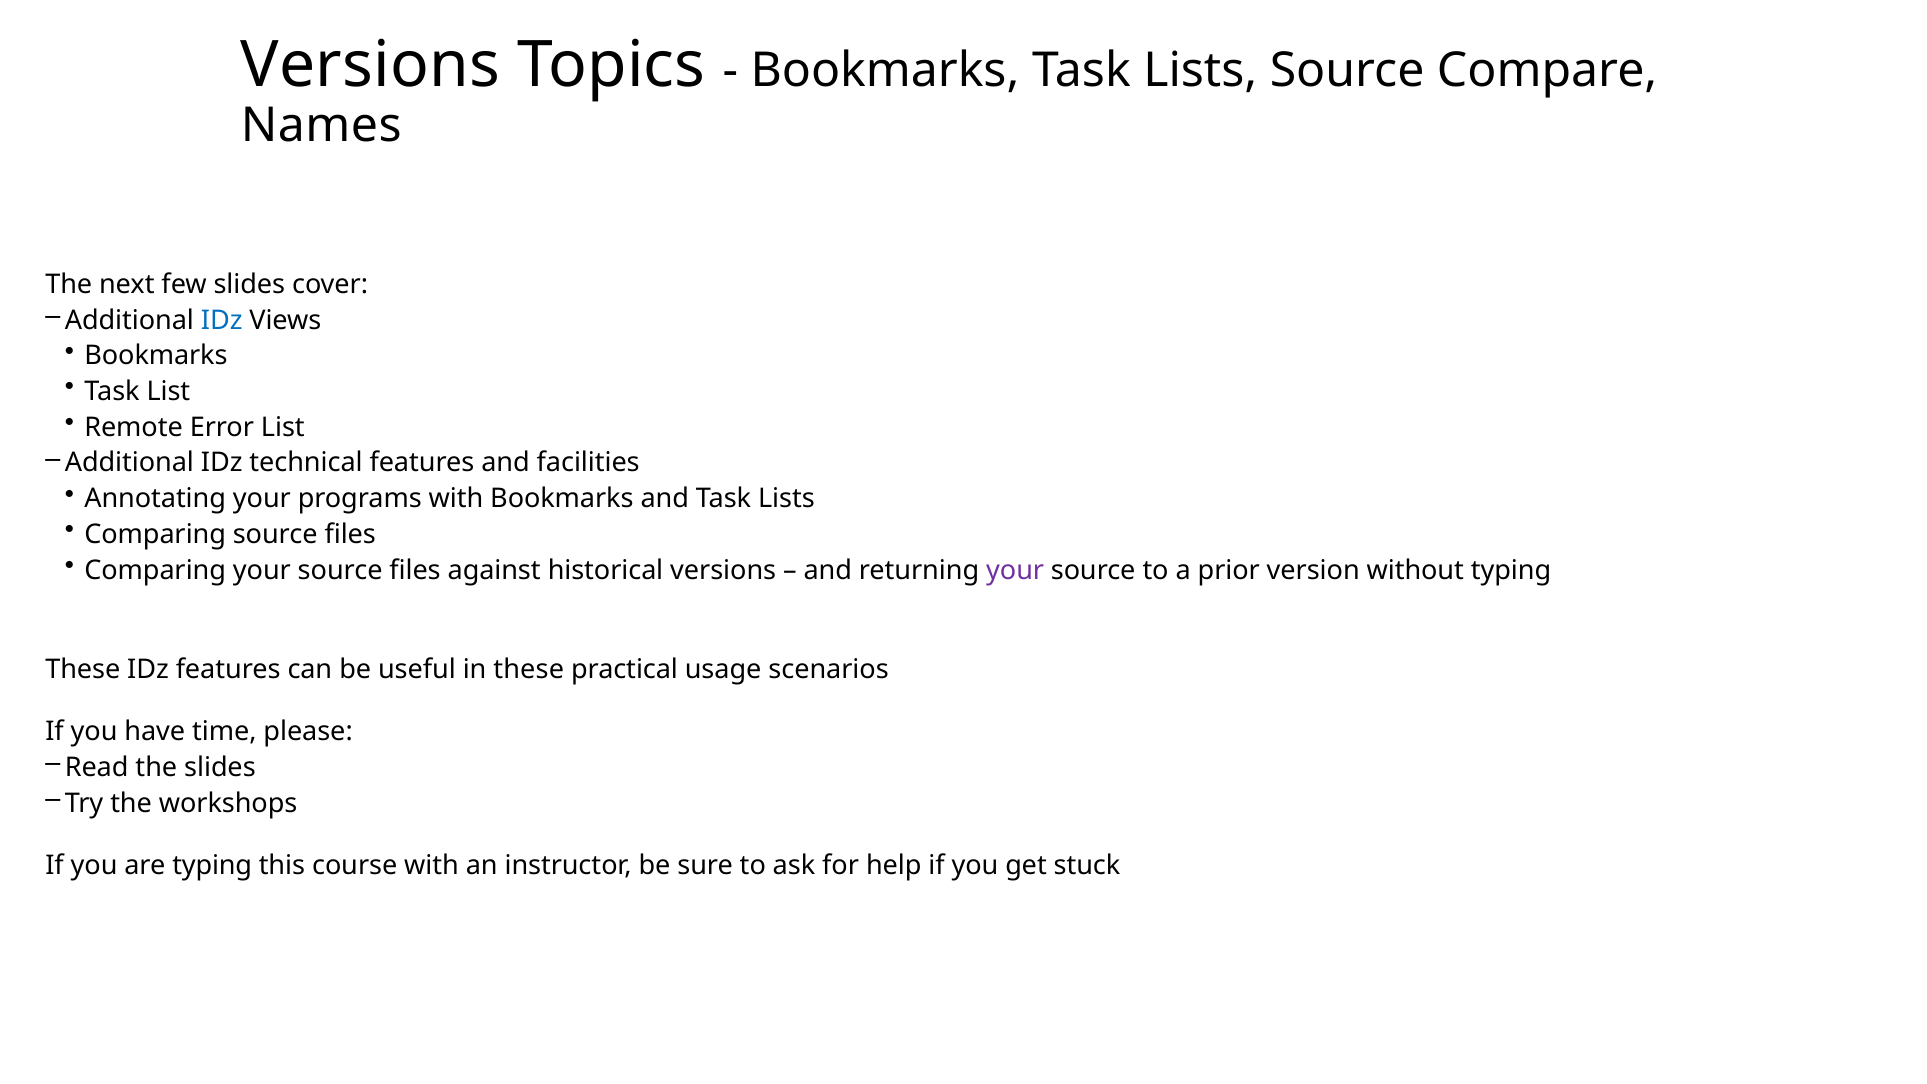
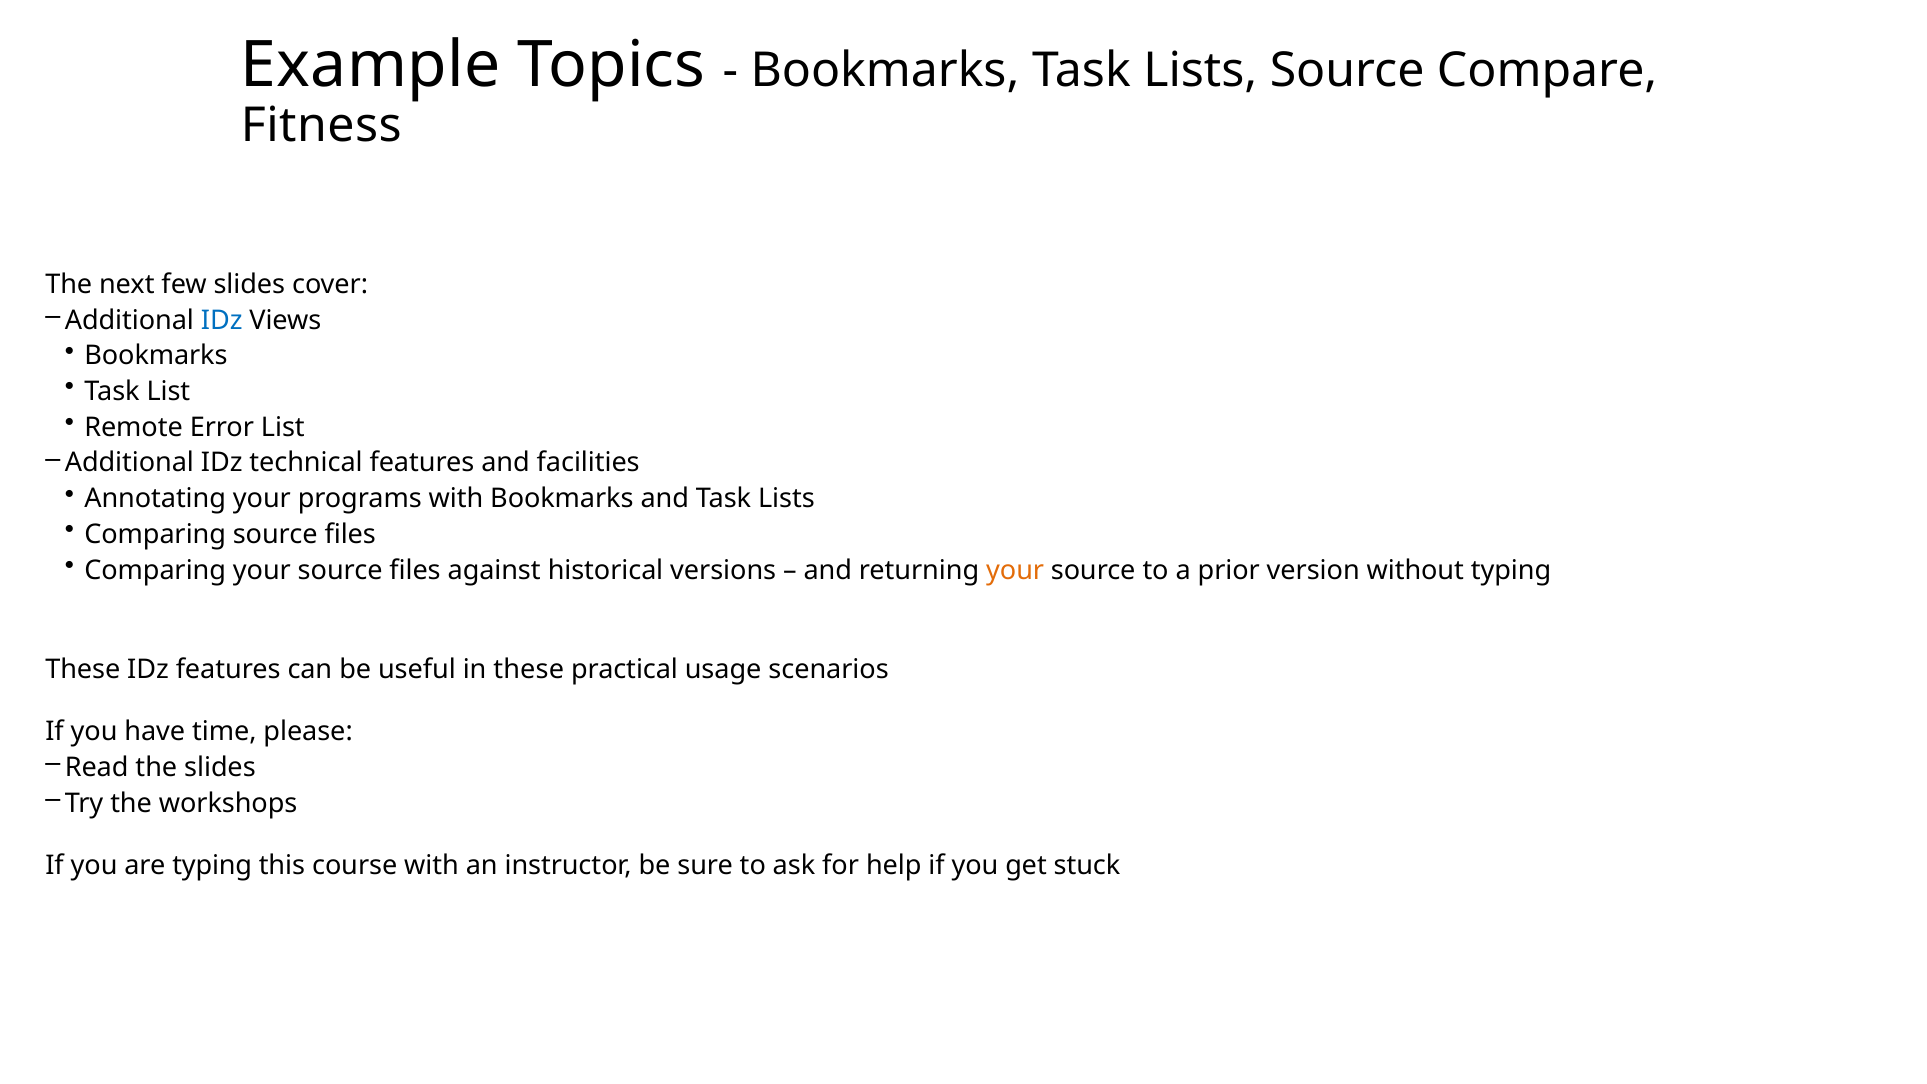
Versions at (371, 65): Versions -> Example
Names: Names -> Fitness
your at (1015, 570) colour: purple -> orange
